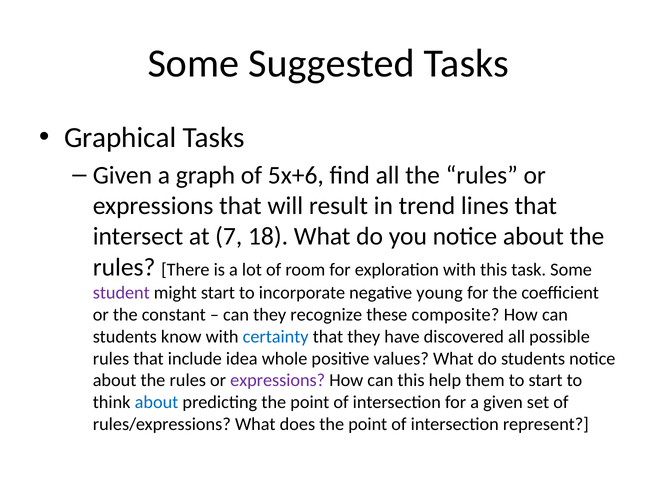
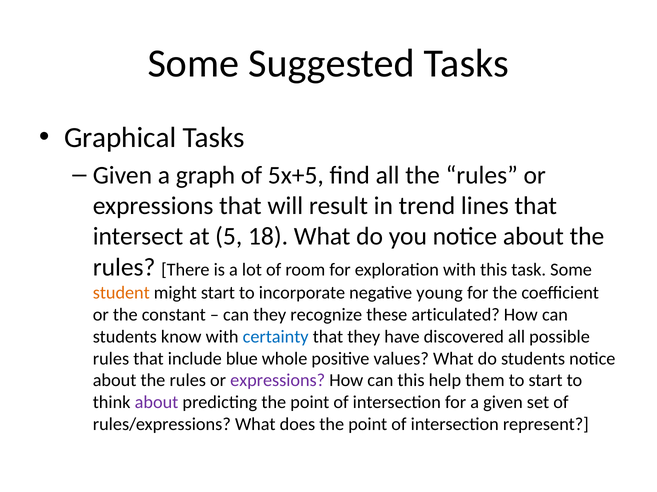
5x+6: 5x+6 -> 5x+5
7: 7 -> 5
student colour: purple -> orange
composite: composite -> articulated
idea: idea -> blue
about at (157, 403) colour: blue -> purple
